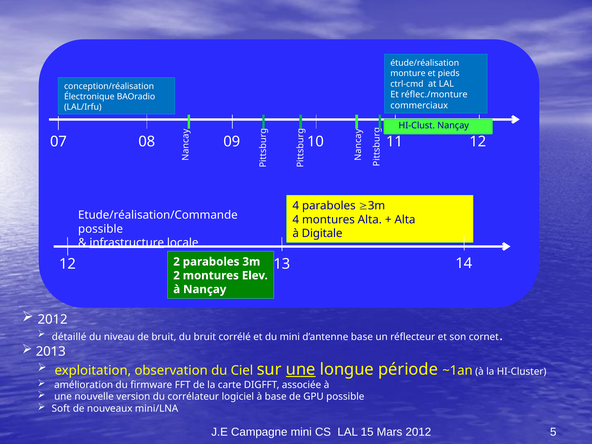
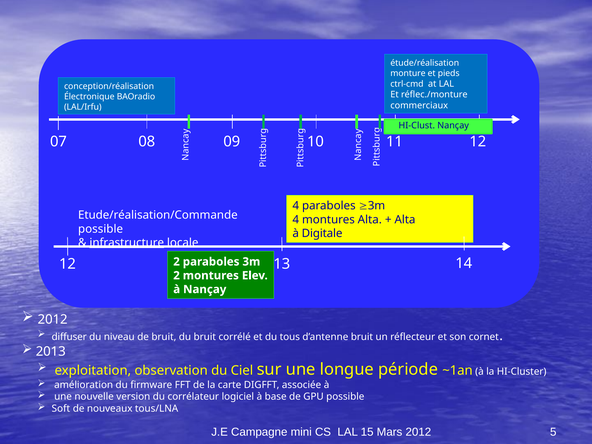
détaillé: détaillé -> diffuser
du mini: mini -> tous
d’antenne base: base -> bruit
une at (301, 369) underline: present -> none
mini/LNA: mini/LNA -> tous/LNA
